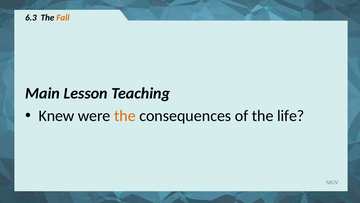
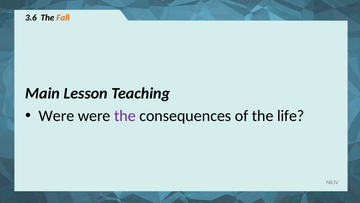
6.3: 6.3 -> 3.6
Knew at (57, 116): Knew -> Were
the at (125, 116) colour: orange -> purple
